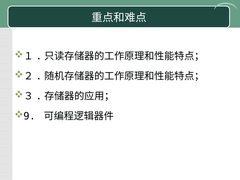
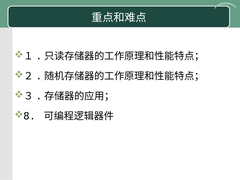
9: 9 -> 8
